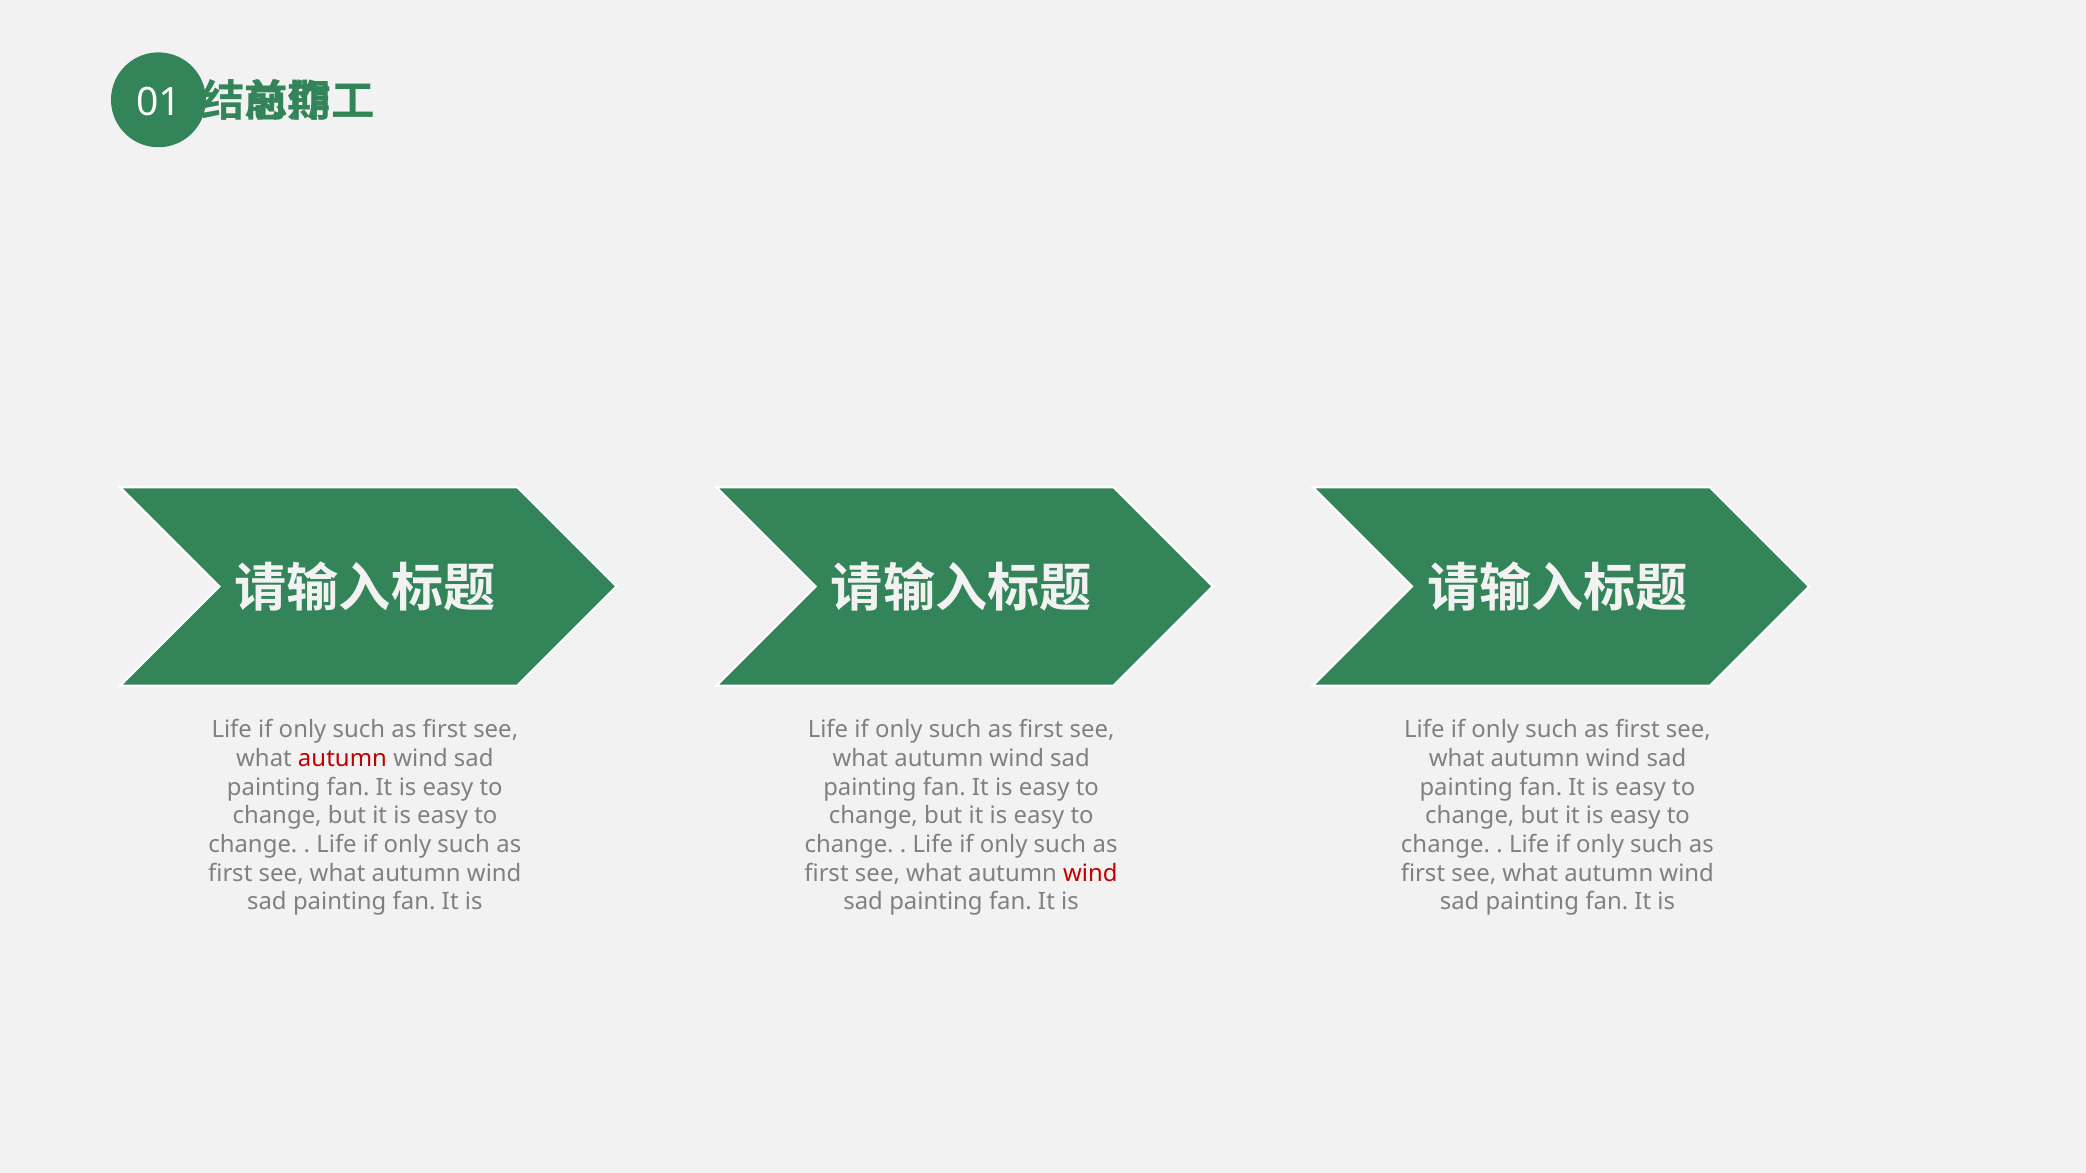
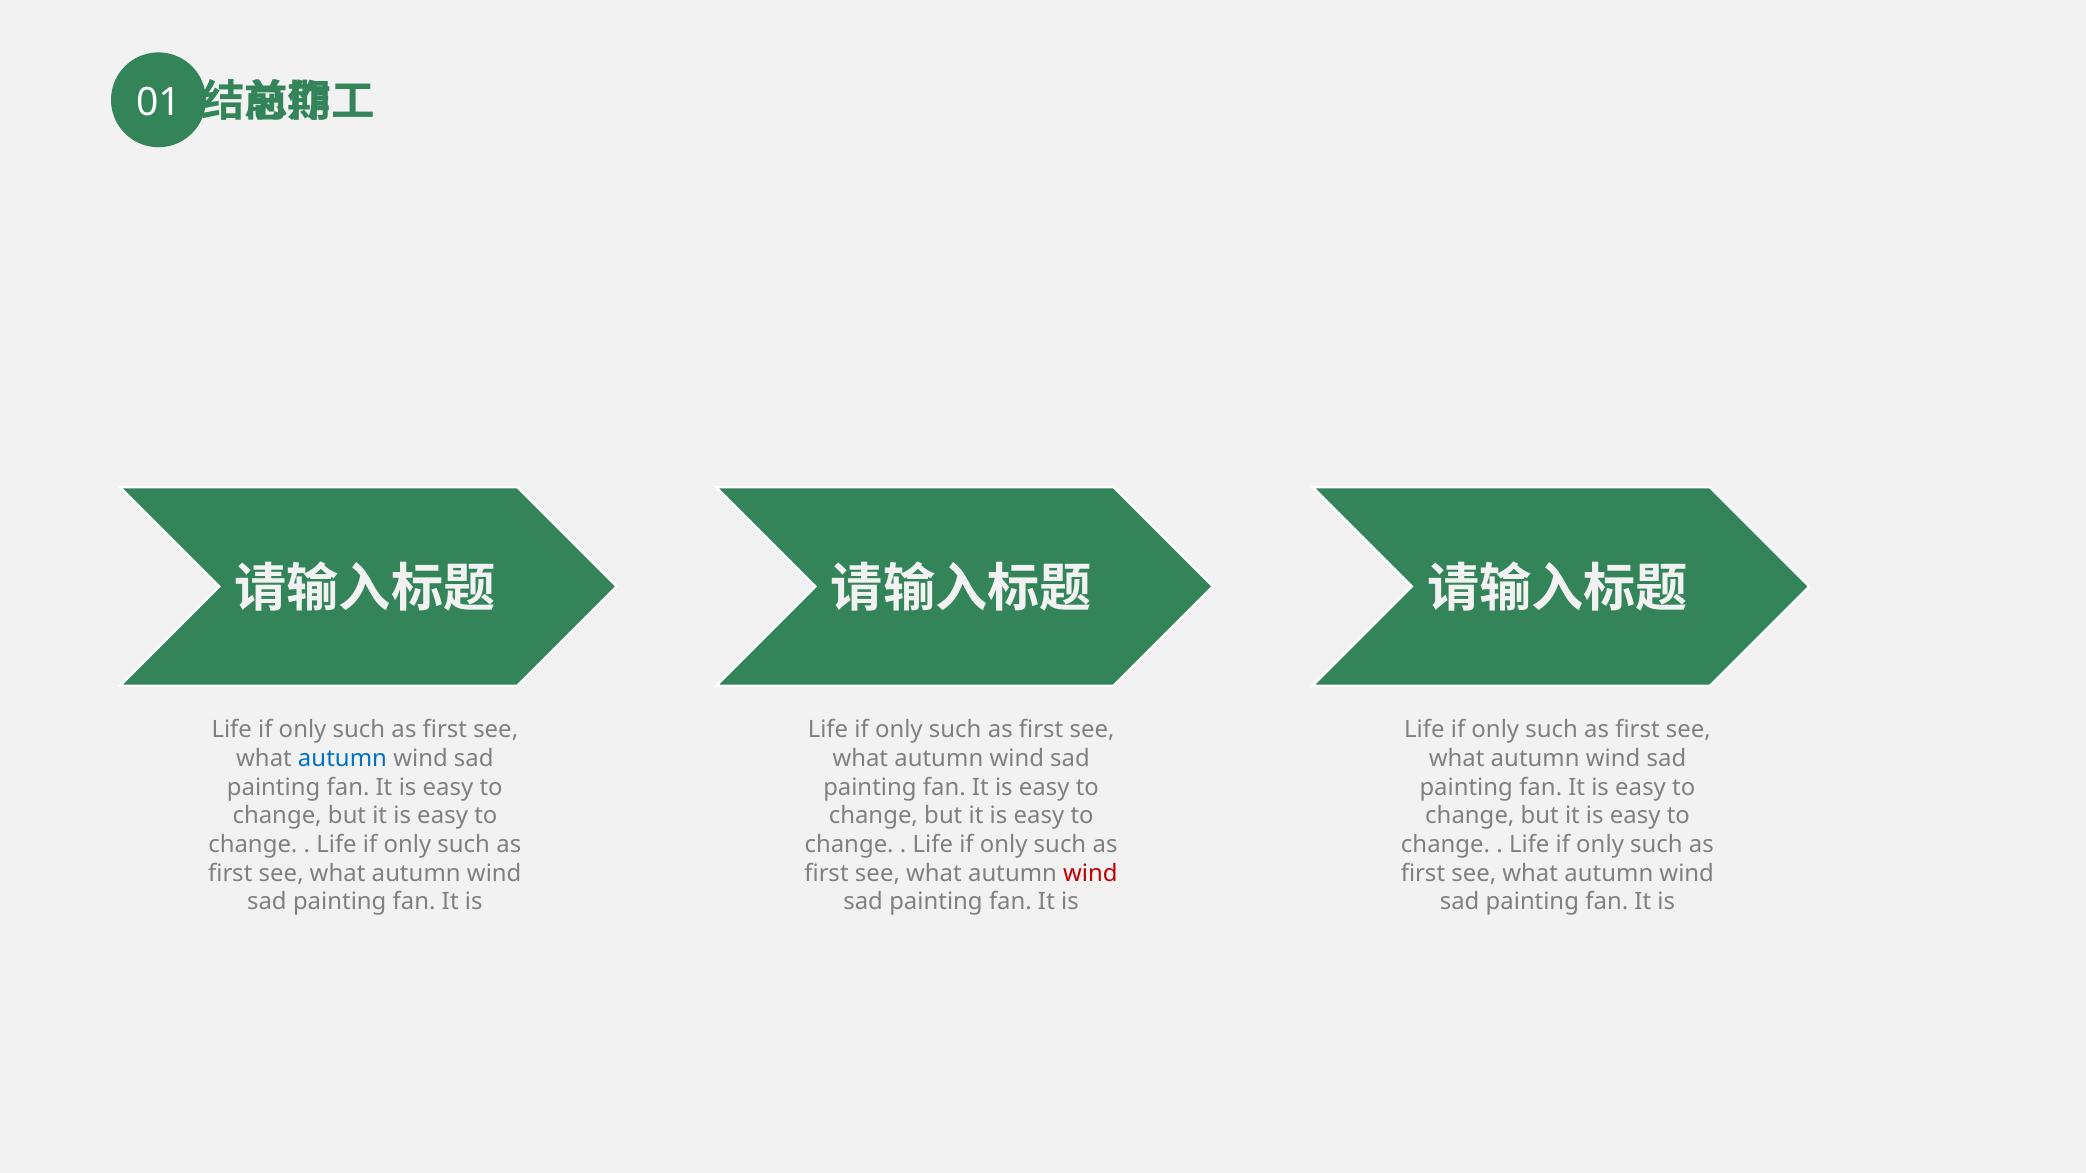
autumn at (342, 759) colour: red -> blue
